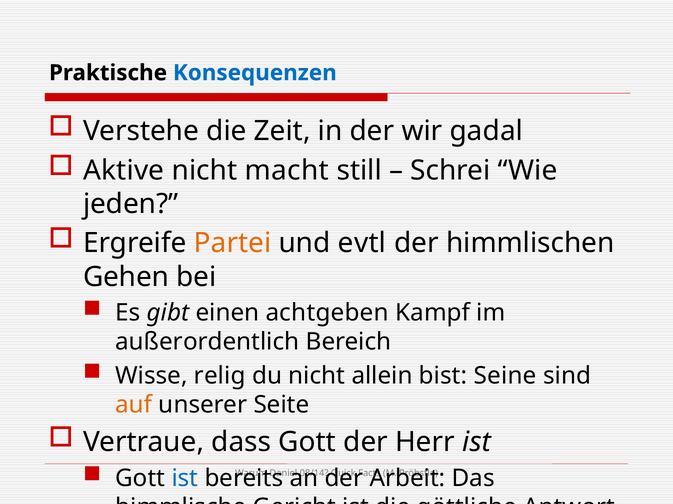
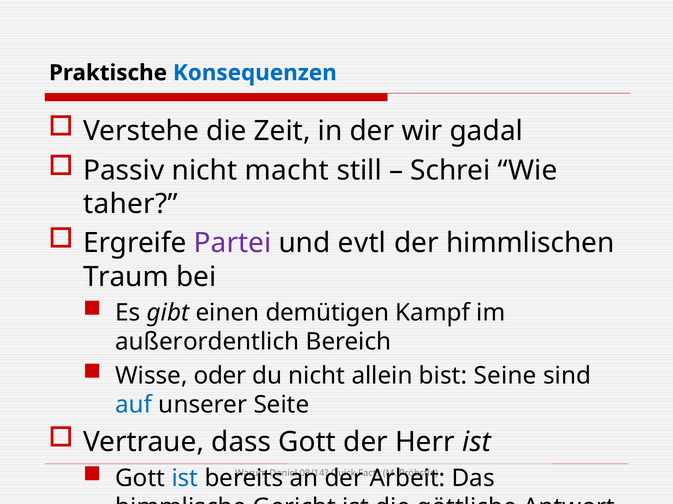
Aktive: Aktive -> Passiv
jeden: jeden -> taher
Partei colour: orange -> purple
Gehen: Gehen -> Traum
achtgeben: achtgeben -> demütigen
relig: relig -> oder
auf at (134, 406) colour: orange -> blue
